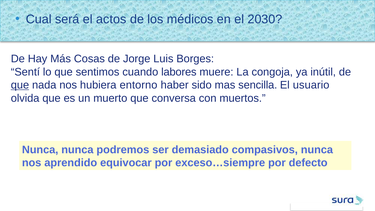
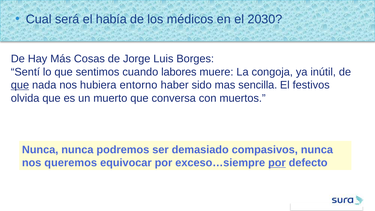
actos: actos -> había
usuario: usuario -> festivos
aprendido: aprendido -> queremos
por at (277, 163) underline: none -> present
